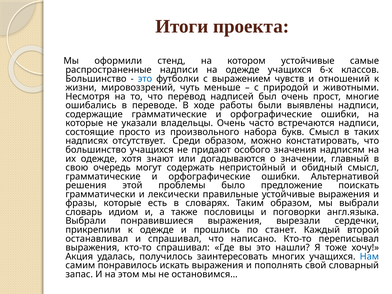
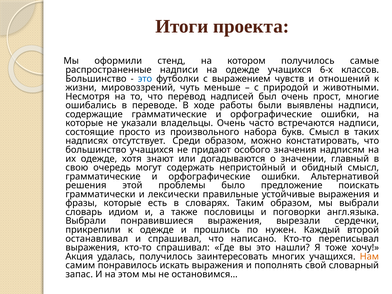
котором устойчивые: устойчивые -> получилось
станет: станет -> нужен
Нам colour: blue -> orange
